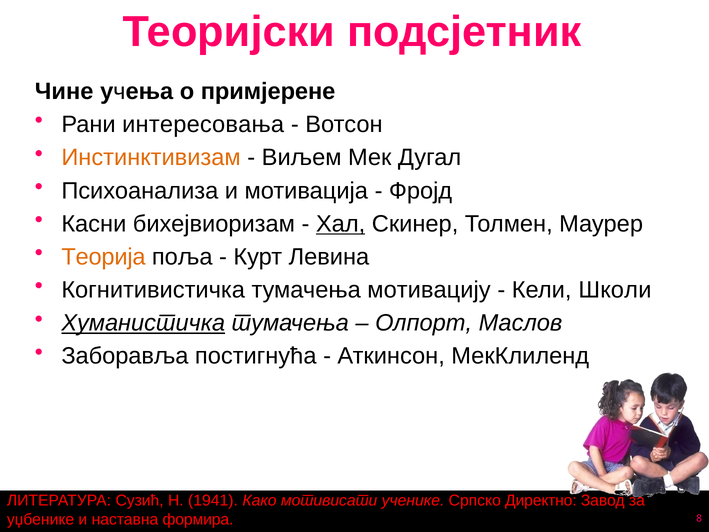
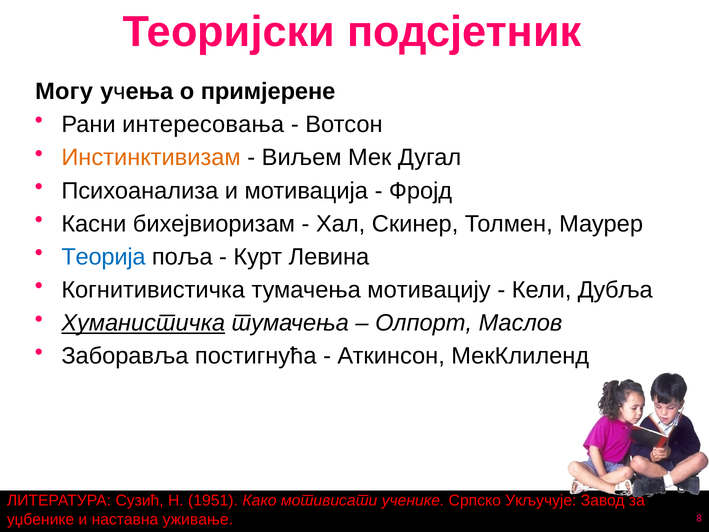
Чине: Чине -> Могу
Хал underline: present -> none
Теорија colour: orange -> blue
Школи: Школи -> Дубља
1941: 1941 -> 1951
Директно: Директно -> Укључује
формира: формира -> уживање
